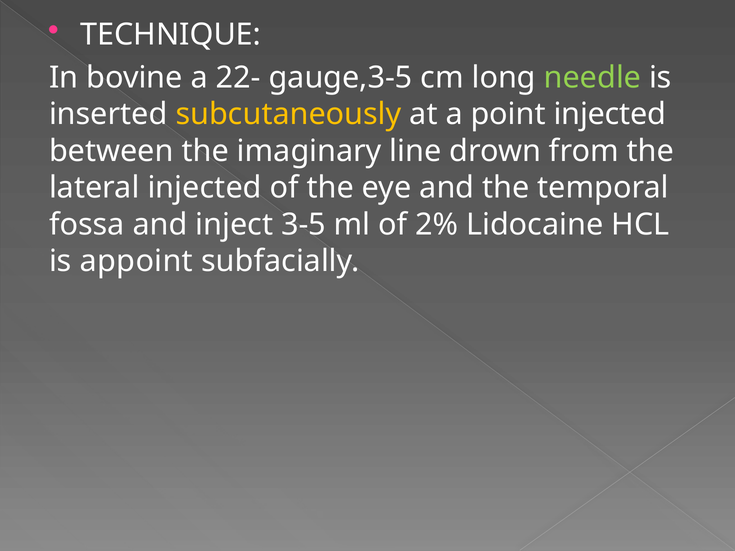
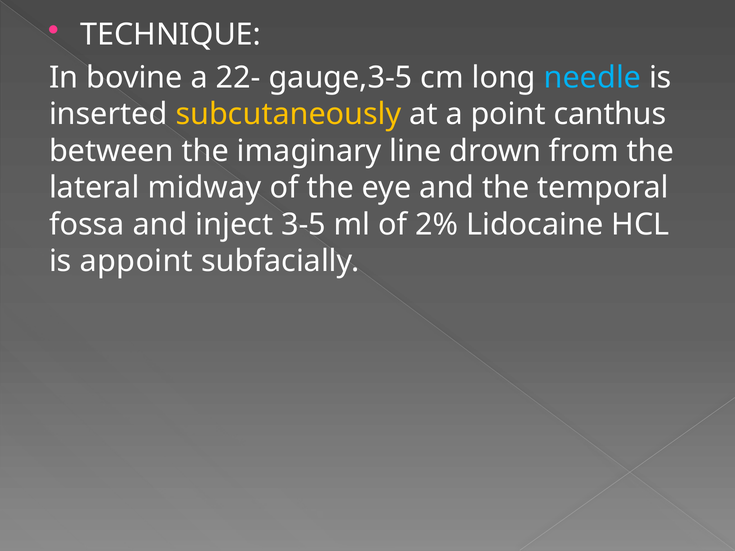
needle colour: light green -> light blue
point injected: injected -> canthus
lateral injected: injected -> midway
